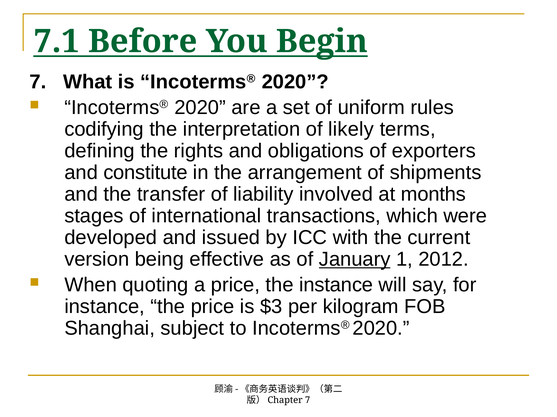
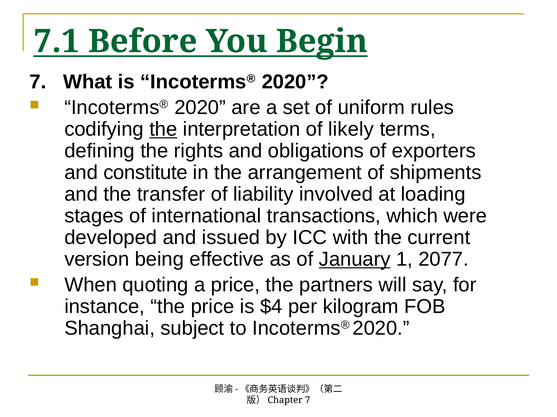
the at (163, 129) underline: none -> present
months: months -> loading
2012: 2012 -> 2077
the instance: instance -> partners
$3: $3 -> $4
